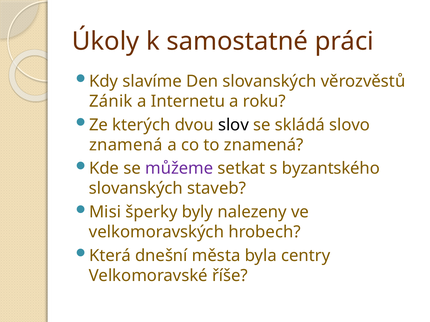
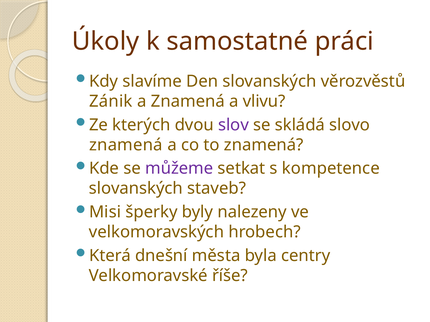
a Internetu: Internetu -> Znamená
roku: roku -> vlivu
slov colour: black -> purple
byzantského: byzantského -> kompetence
